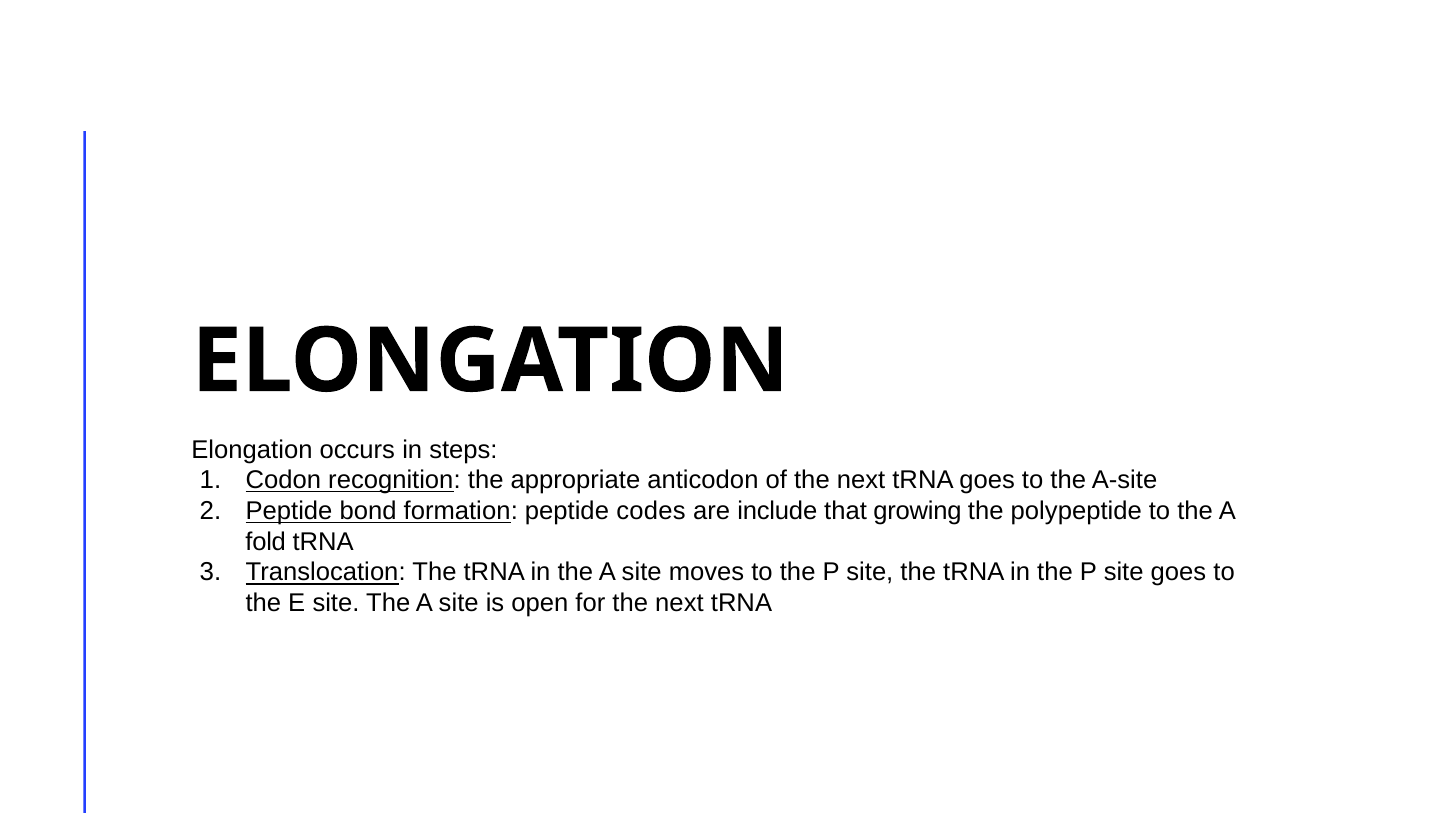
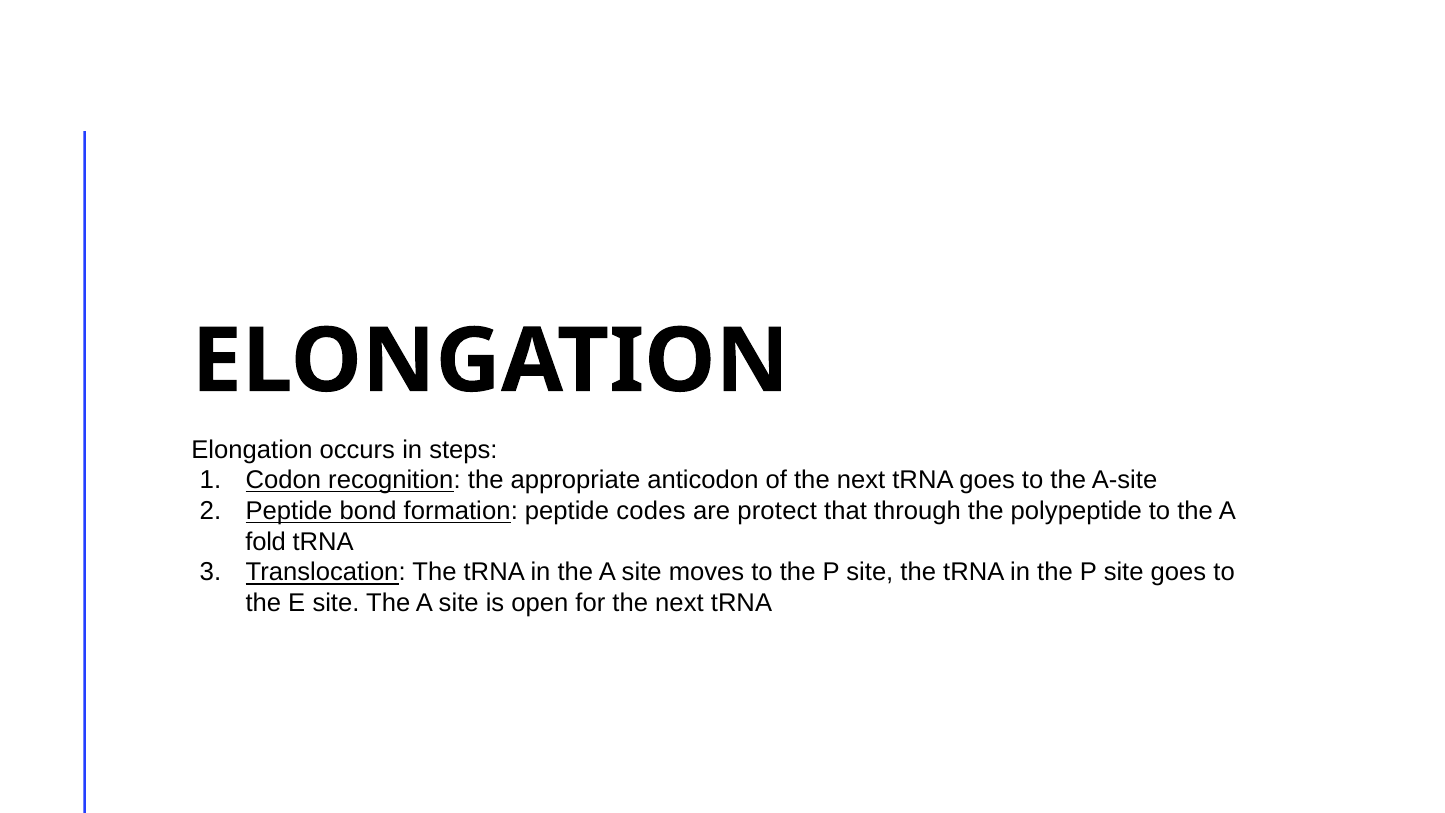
include: include -> protect
growing: growing -> through
